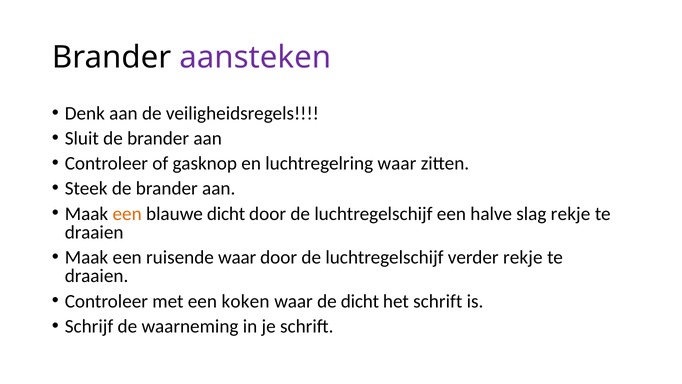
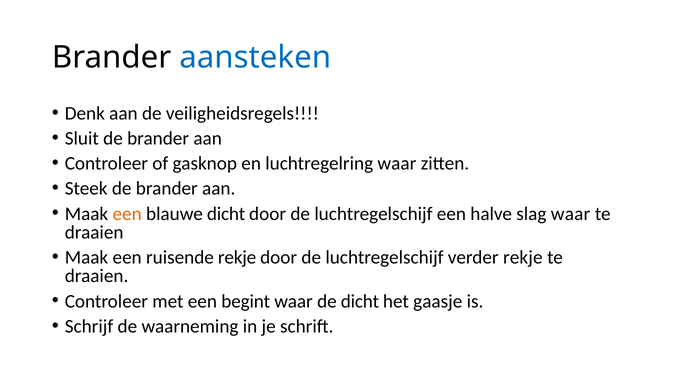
aansteken colour: purple -> blue
slag rekje: rekje -> waar
ruisende waar: waar -> rekje
koken: koken -> begint
het schrift: schrift -> gaasje
